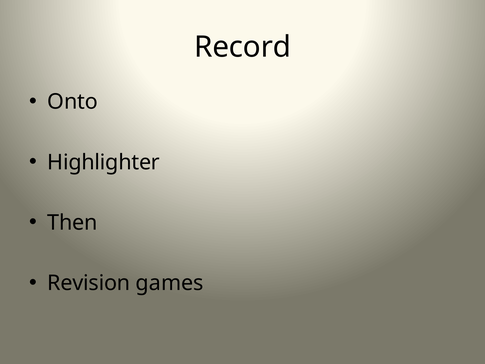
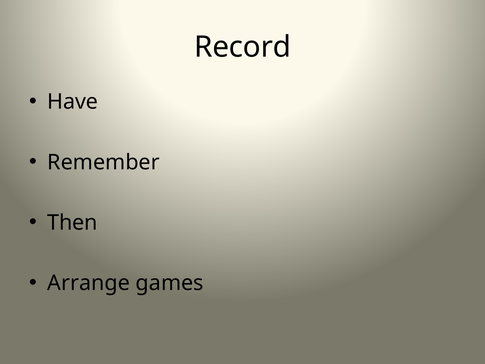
Onto: Onto -> Have
Highlighter: Highlighter -> Remember
Revision: Revision -> Arrange
